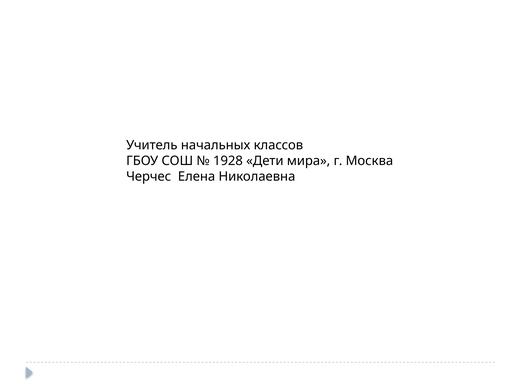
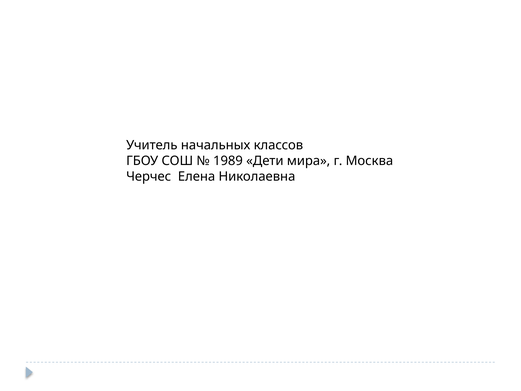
1928: 1928 -> 1989
